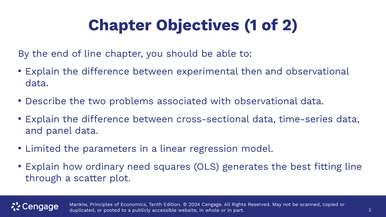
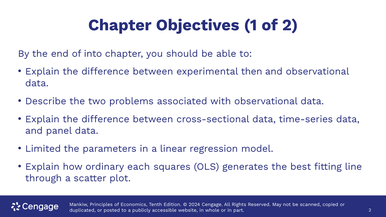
of line: line -> into
need: need -> each
